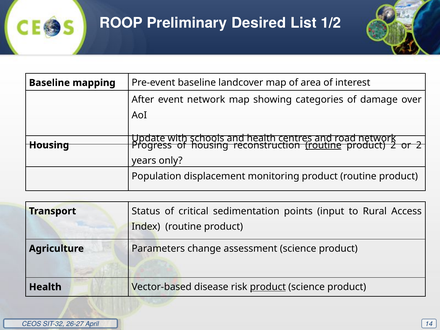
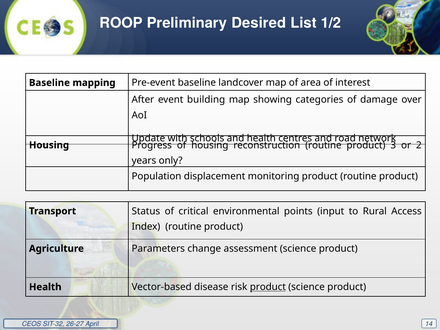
event network: network -> building
routine at (323, 145) underline: present -> none
product 2: 2 -> 3
sedimentation: sedimentation -> environmental
